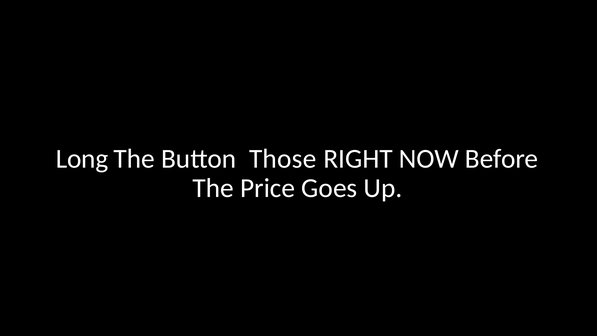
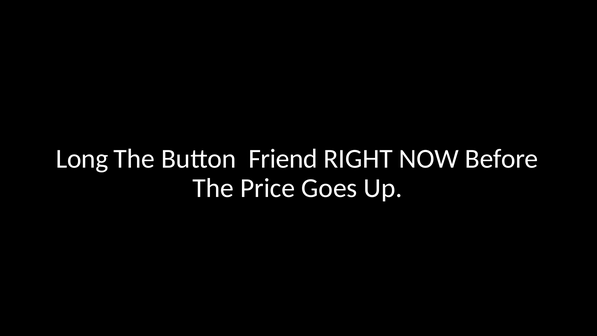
Those: Those -> Friend
